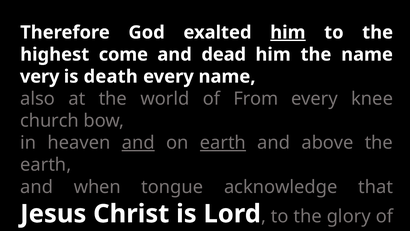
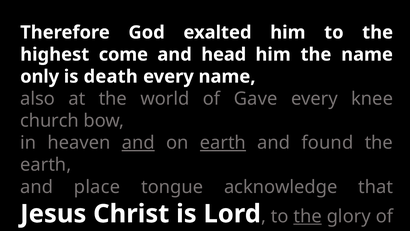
him at (288, 32) underline: present -> none
dead: dead -> head
very: very -> only
From: From -> Gave
above: above -> found
when: when -> place
the at (308, 216) underline: none -> present
